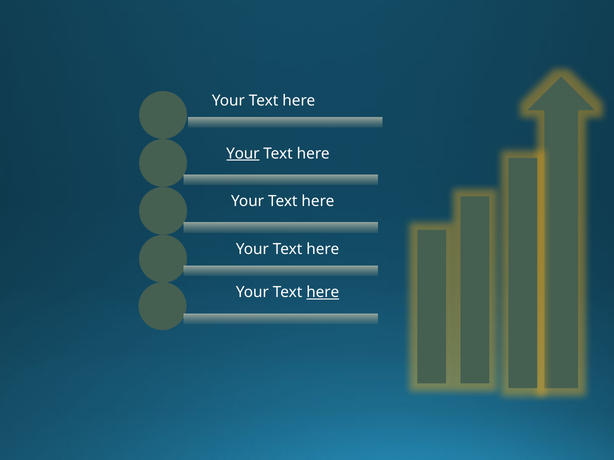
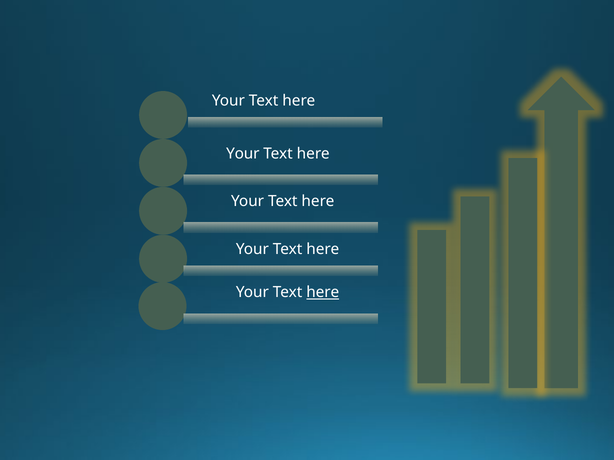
Your at (243, 154) underline: present -> none
